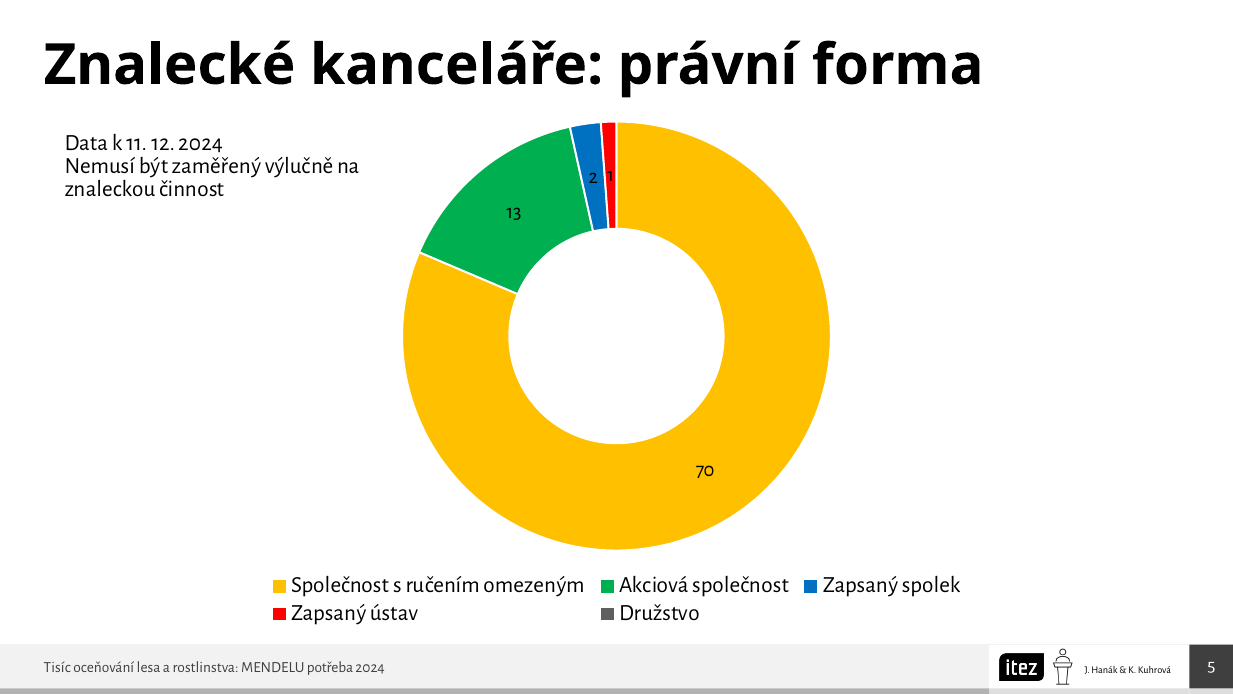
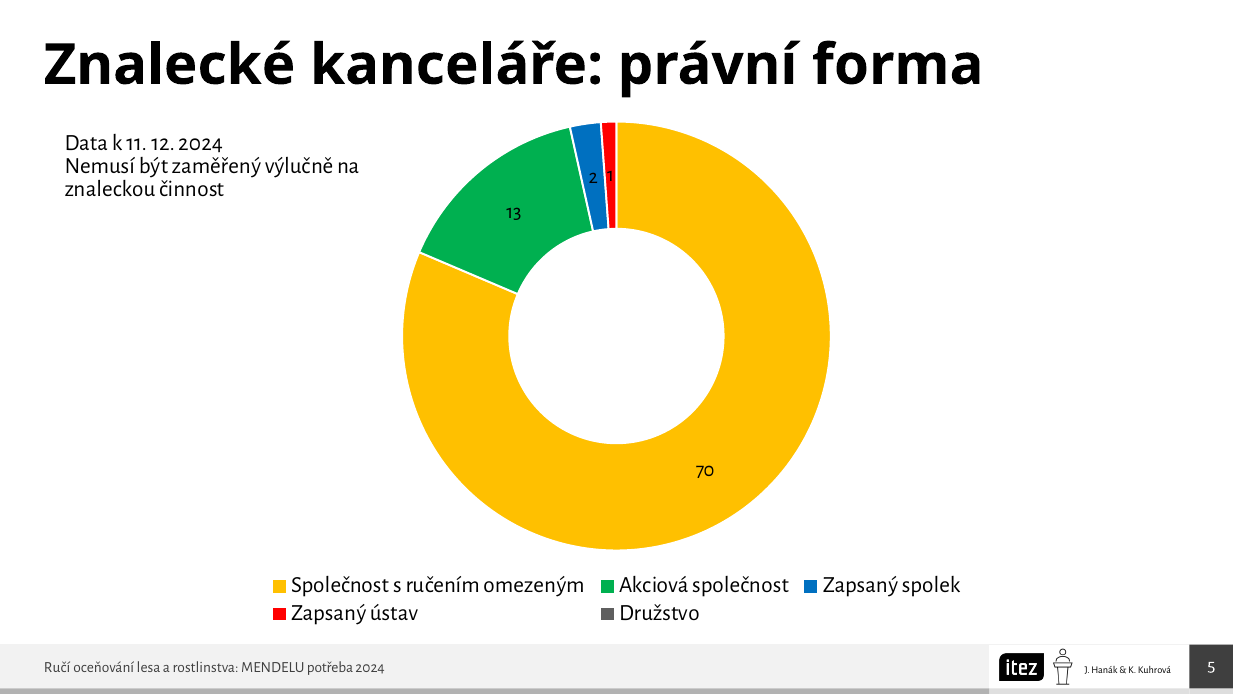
Tisíc: Tisíc -> Ručí
